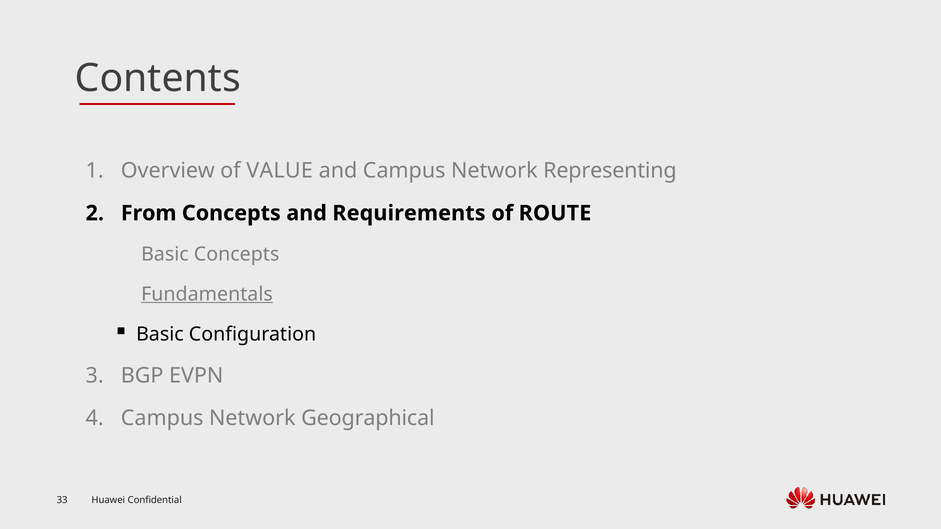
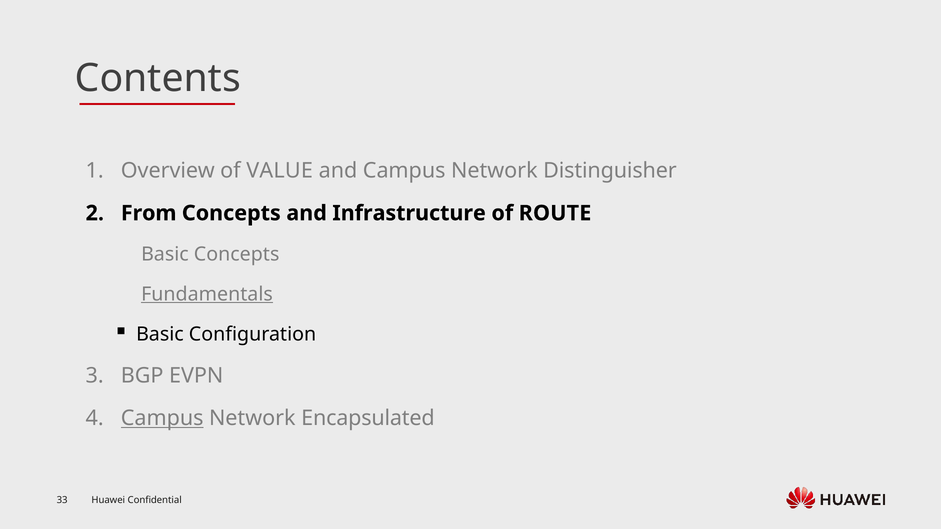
Representing: Representing -> Distinguisher
Requirements: Requirements -> Infrastructure
Campus at (162, 419) underline: none -> present
Geographical: Geographical -> Encapsulated
